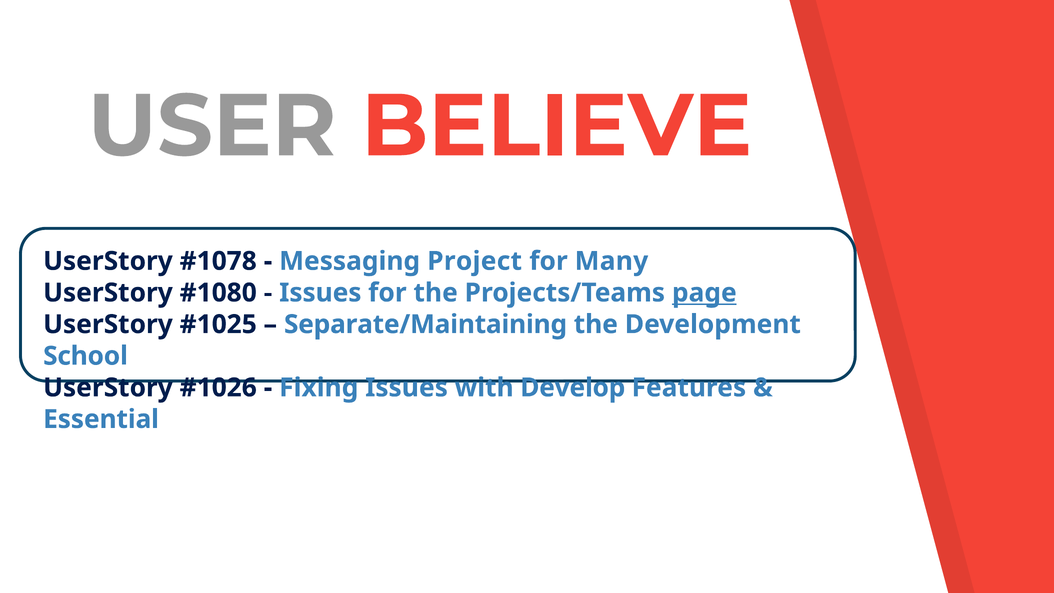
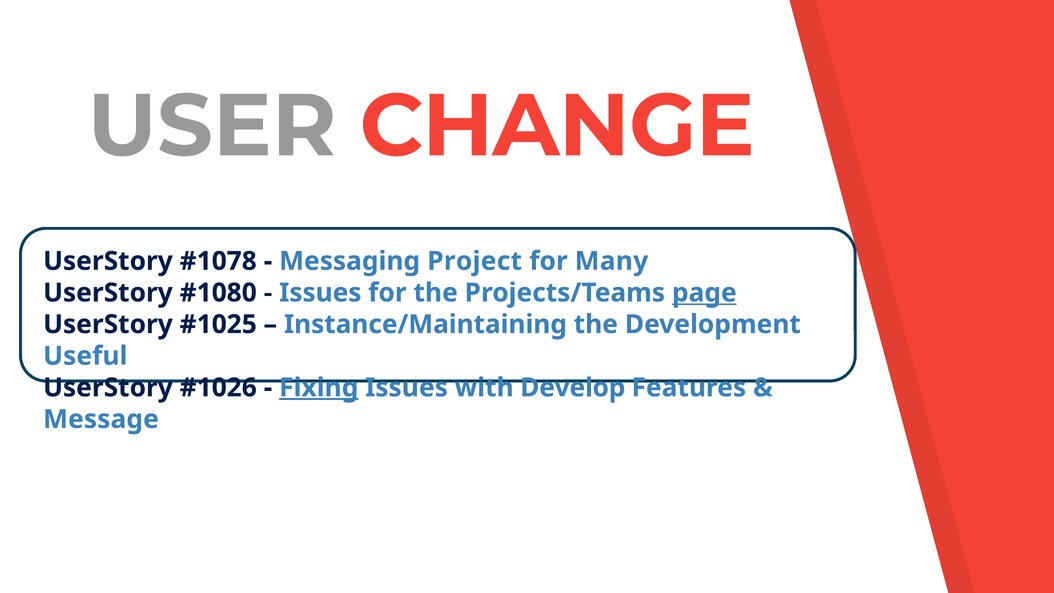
BELIEVE: BELIEVE -> CHANGE
Separate/Maintaining: Separate/Maintaining -> Instance/Maintaining
School: School -> Useful
Fixing underline: none -> present
Essential: Essential -> Message
